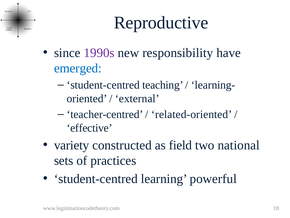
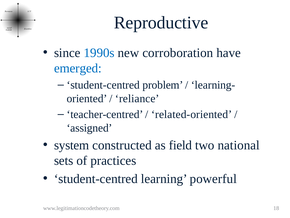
1990s colour: purple -> blue
responsibility: responsibility -> corroboration
teaching: teaching -> problem
external: external -> reliance
effective: effective -> assigned
variety: variety -> system
